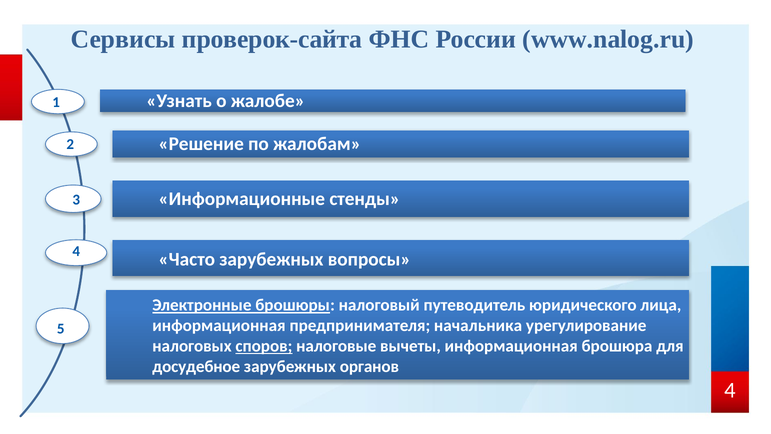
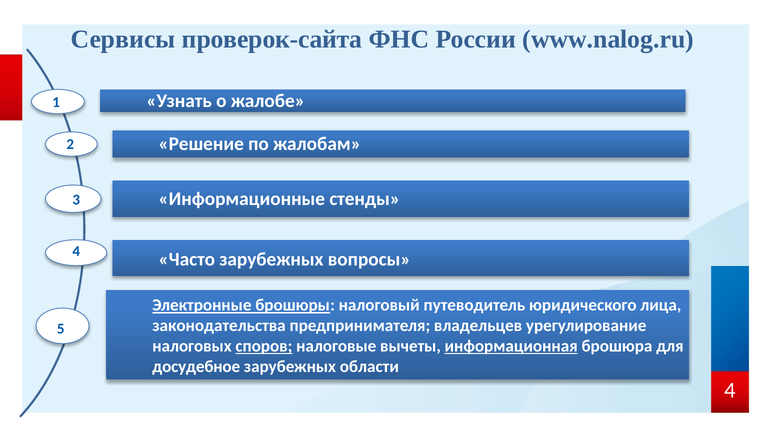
информационная at (219, 325): информационная -> законодательства
начальника: начальника -> владельцев
информационная at (511, 346) underline: none -> present
органов: органов -> области
